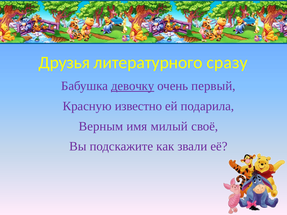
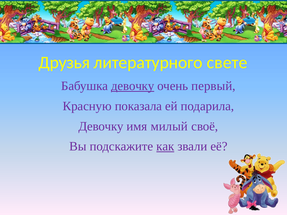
сразу: сразу -> свете
известно: известно -> показала
Верным at (101, 126): Верным -> Девочку
как underline: none -> present
